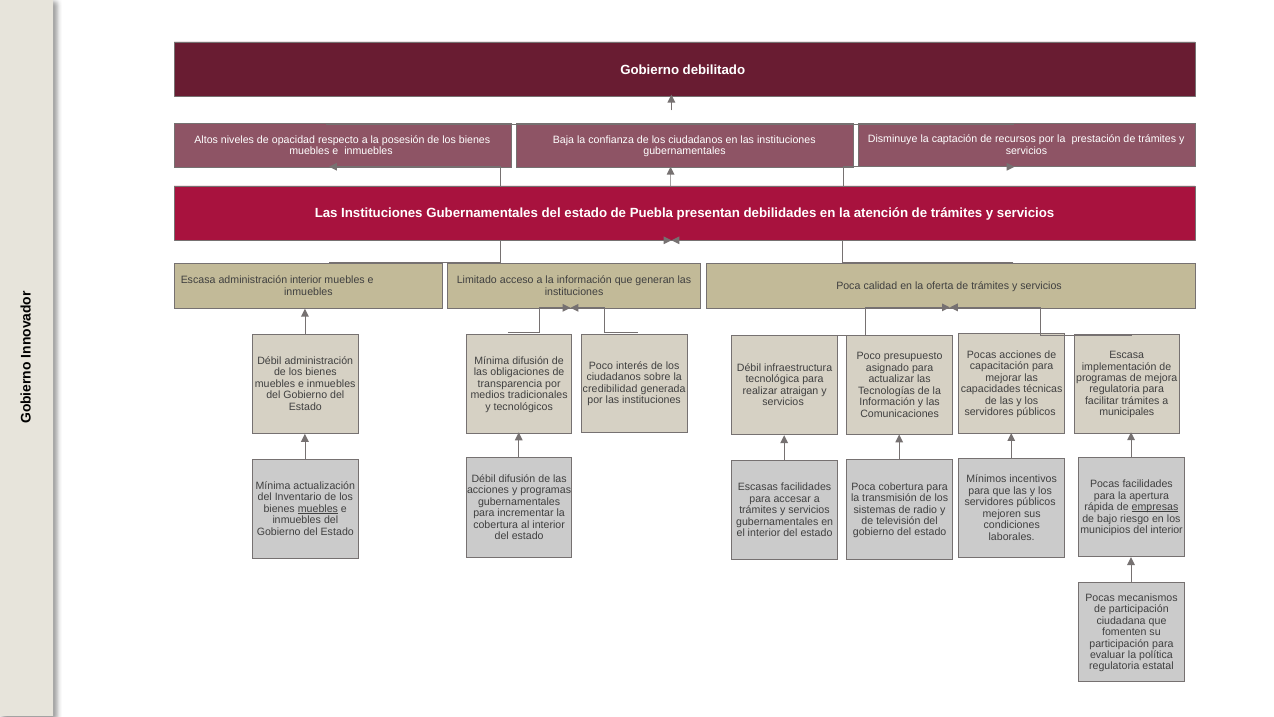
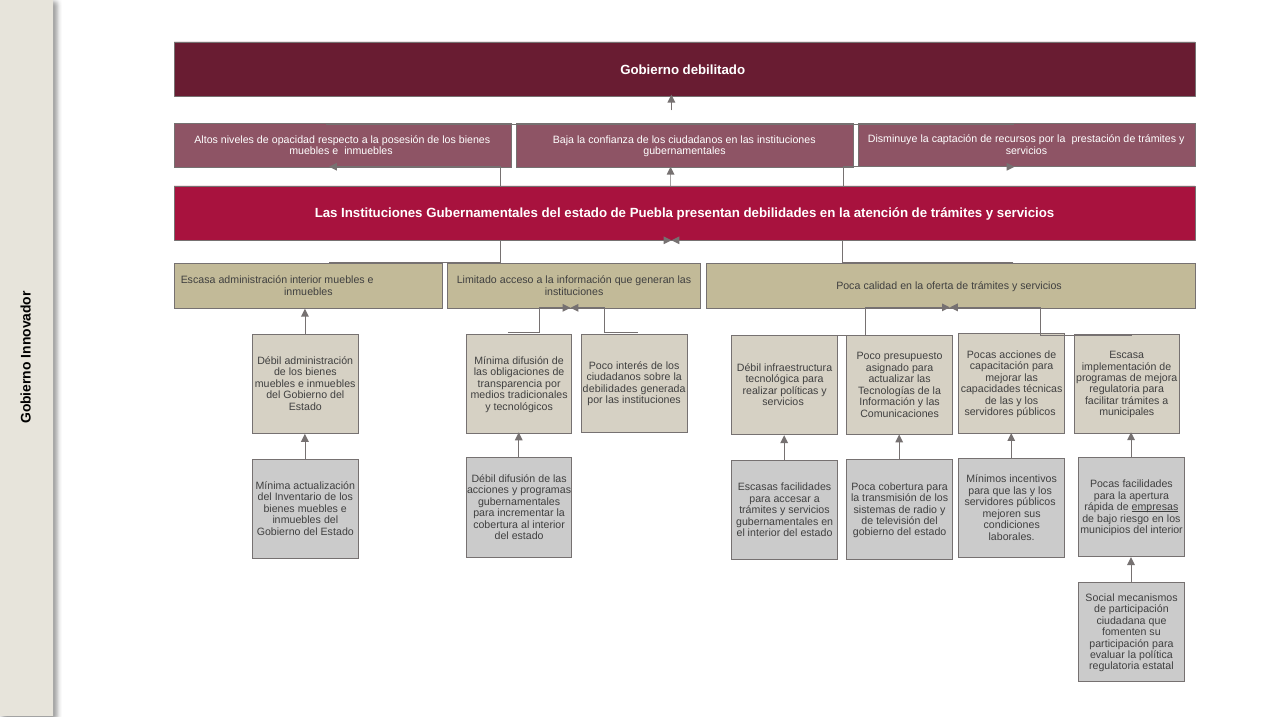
credibilidad at (610, 389): credibilidad -> debilidades
atraigan: atraigan -> políticas
muebles at (318, 509) underline: present -> none
Pocas at (1100, 597): Pocas -> Social
